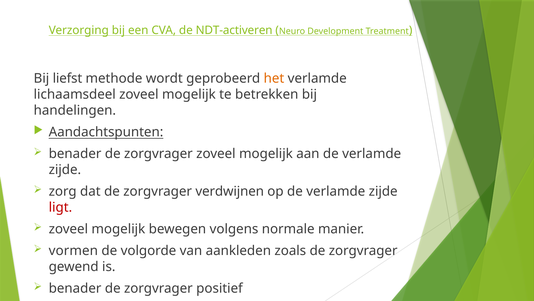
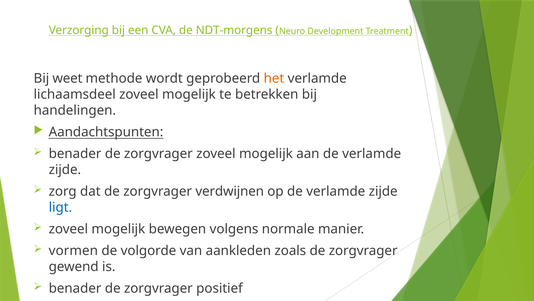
NDT-activeren: NDT-activeren -> NDT-morgens
liefst: liefst -> weet
ligt colour: red -> blue
